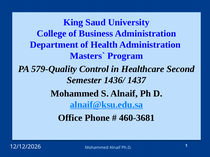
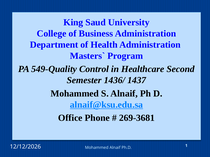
579-Quality: 579-Quality -> 549-Quality
460-3681: 460-3681 -> 269-3681
